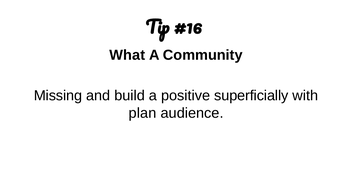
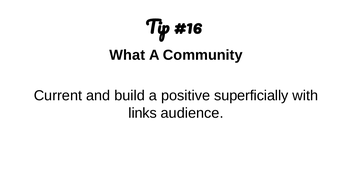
Missing: Missing -> Current
plan: plan -> links
